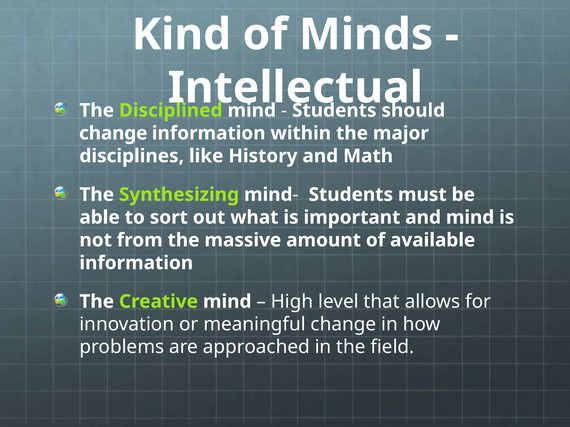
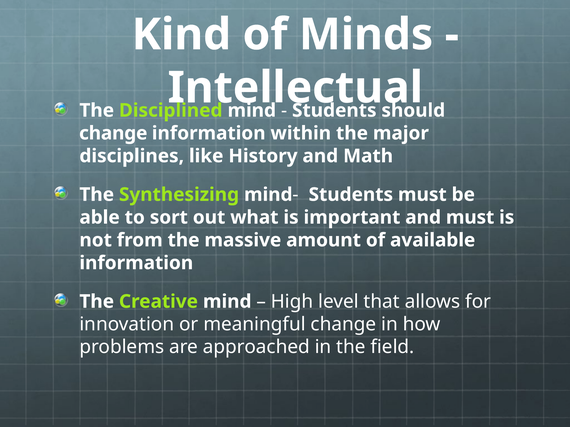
and mind: mind -> must
